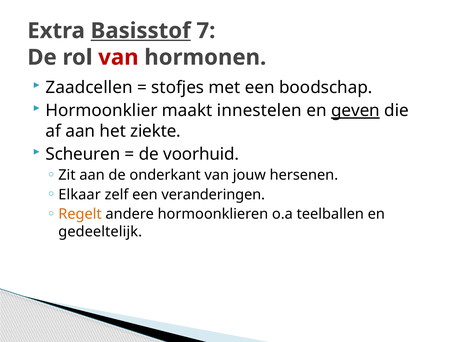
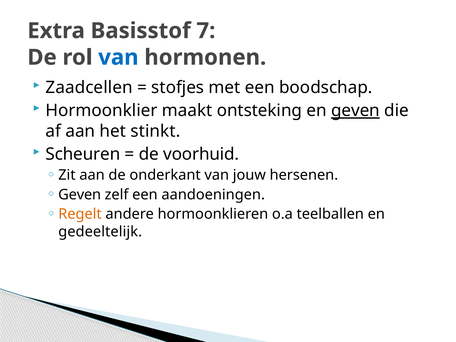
Basisstof underline: present -> none
van at (118, 57) colour: red -> blue
innestelen: innestelen -> ontsteking
ziekte: ziekte -> stinkt
Elkaar at (80, 195): Elkaar -> Geven
veranderingen: veranderingen -> aandoeningen
